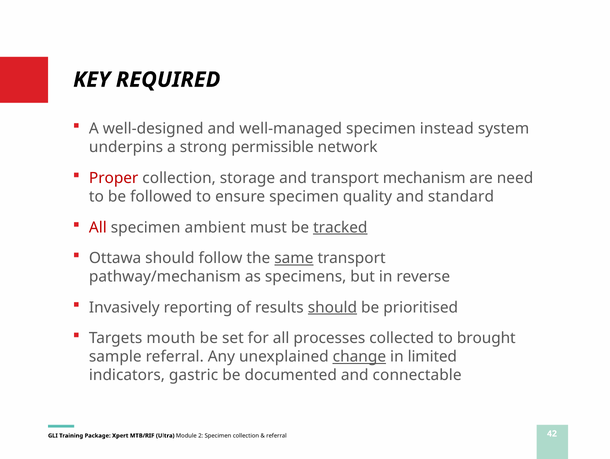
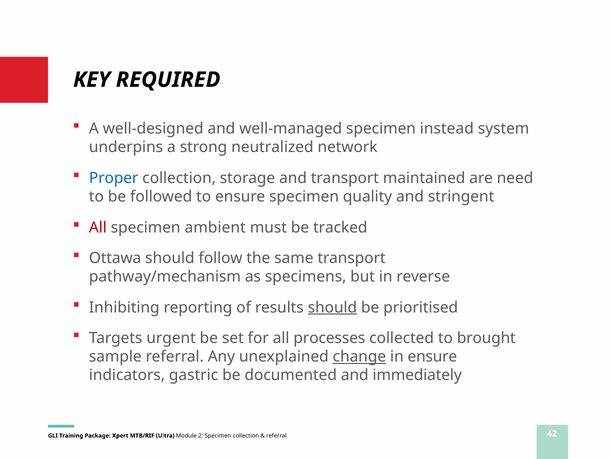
permissible: permissible -> neutralized
Proper colour: red -> blue
mechanism: mechanism -> maintained
standard: standard -> stringent
tracked underline: present -> none
same underline: present -> none
Invasively: Invasively -> Inhibiting
mouth: mouth -> urgent
in limited: limited -> ensure
connectable: connectable -> immediately
